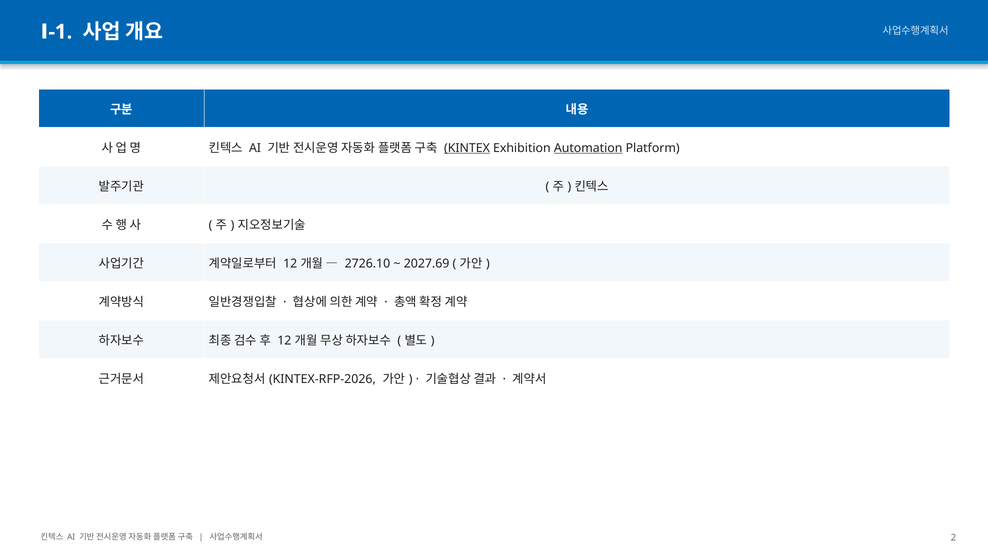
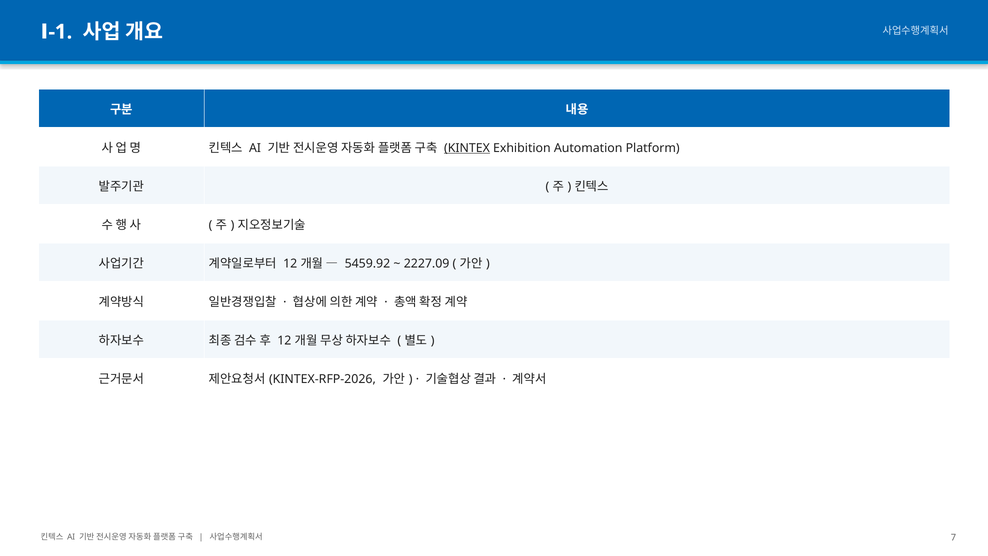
Automation underline: present -> none
2726.10: 2726.10 -> 5459.92
2027.69: 2027.69 -> 2227.09
2: 2 -> 7
